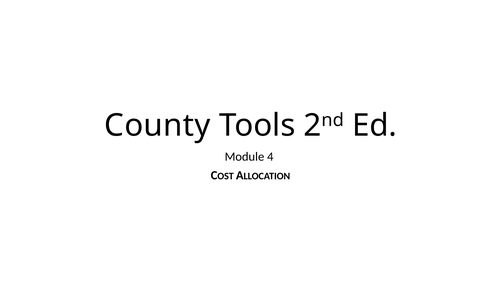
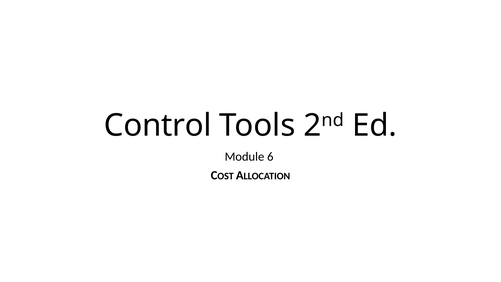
County: County -> Control
4: 4 -> 6
